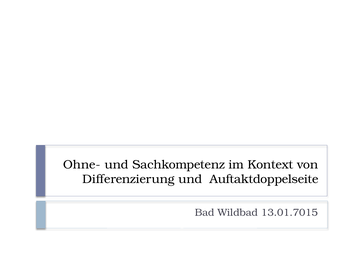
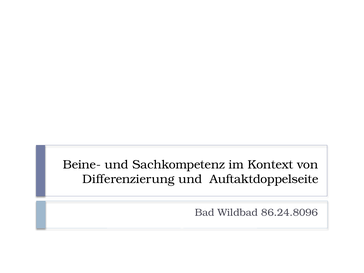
Ohne-: Ohne- -> Beine-
13.01.7015: 13.01.7015 -> 86.24.8096
